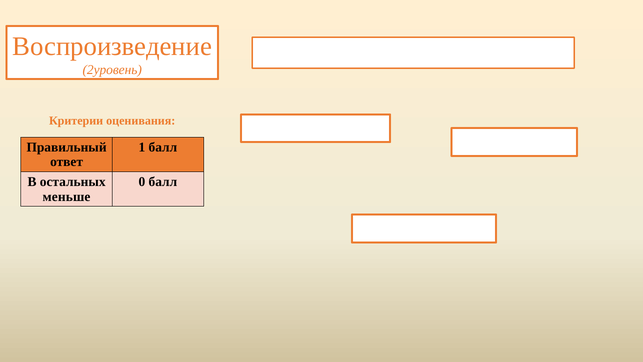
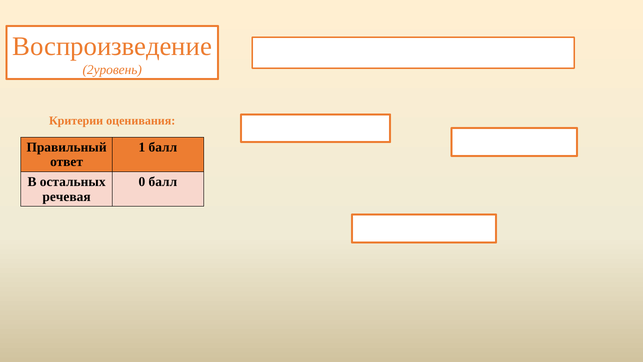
меньше: меньше -> речевая
